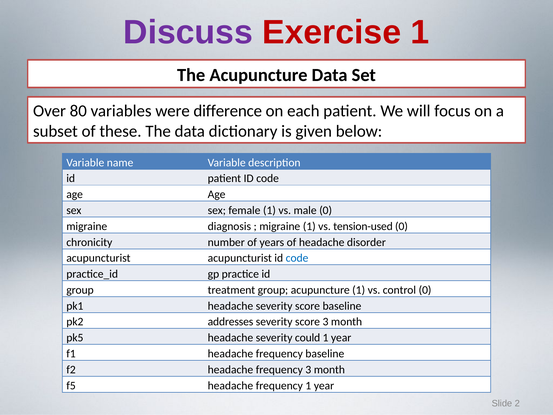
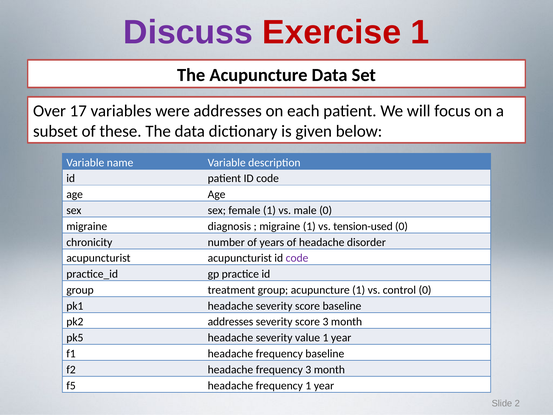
80: 80 -> 17
were difference: difference -> addresses
code at (297, 258) colour: blue -> purple
could: could -> value
